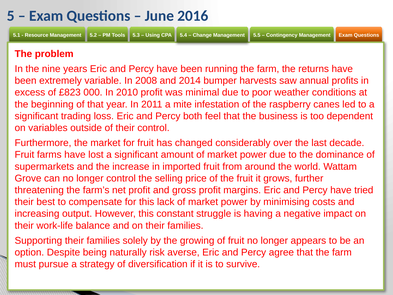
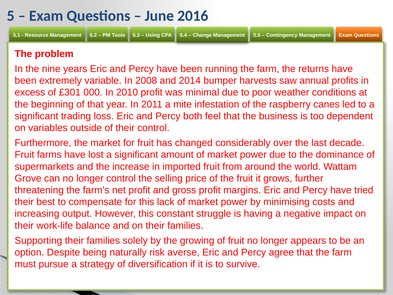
£823: £823 -> £301
